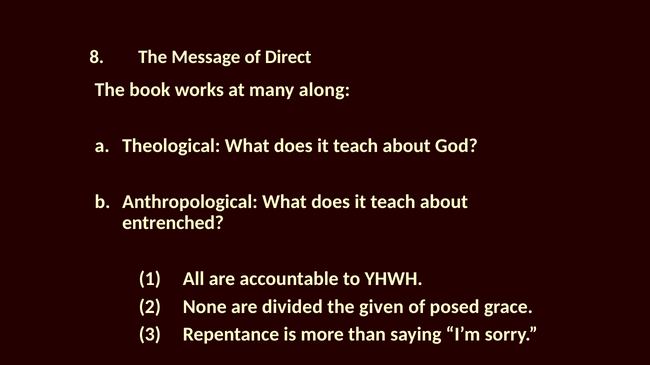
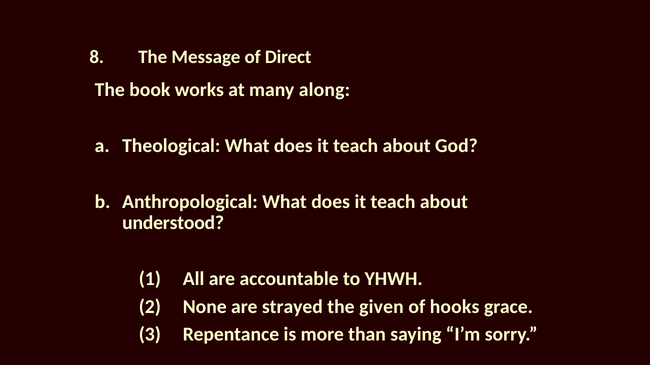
entrenched: entrenched -> understood
divided: divided -> strayed
posed: posed -> hooks
